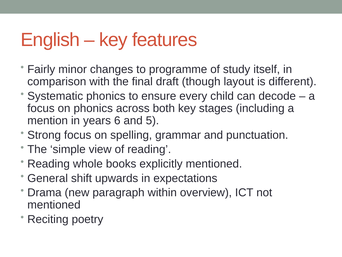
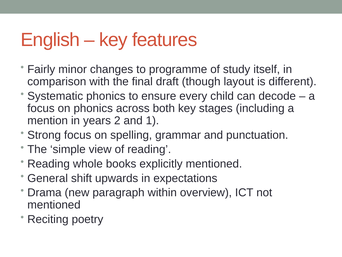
6: 6 -> 2
5: 5 -> 1
